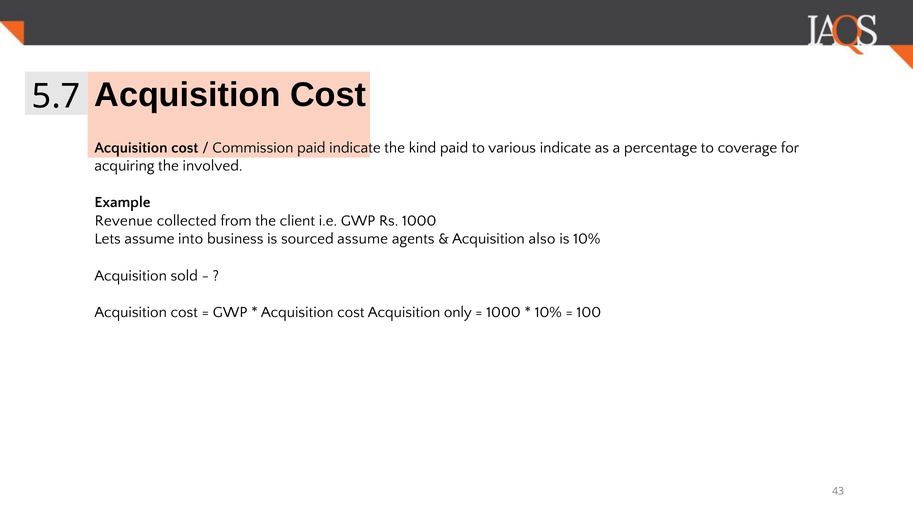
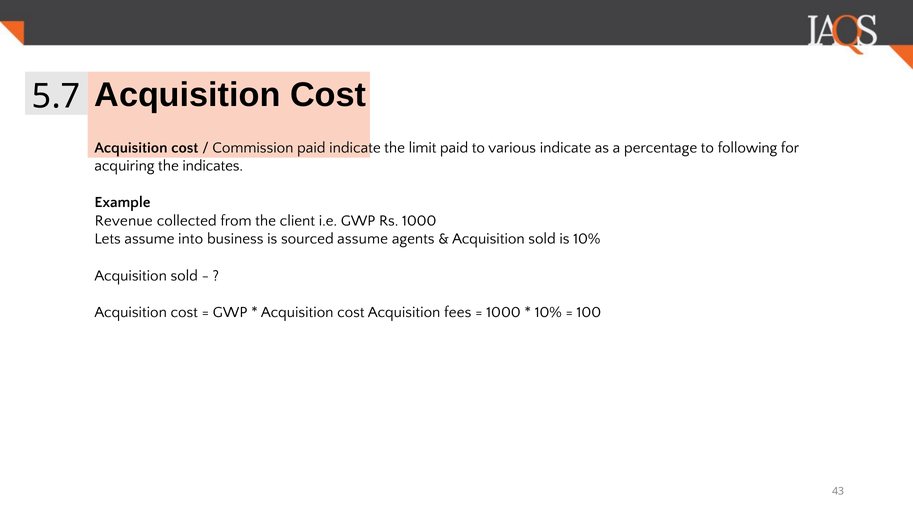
kind: kind -> limit
coverage: coverage -> following
involved: involved -> indicates
also at (542, 239): also -> sold
only: only -> fees
